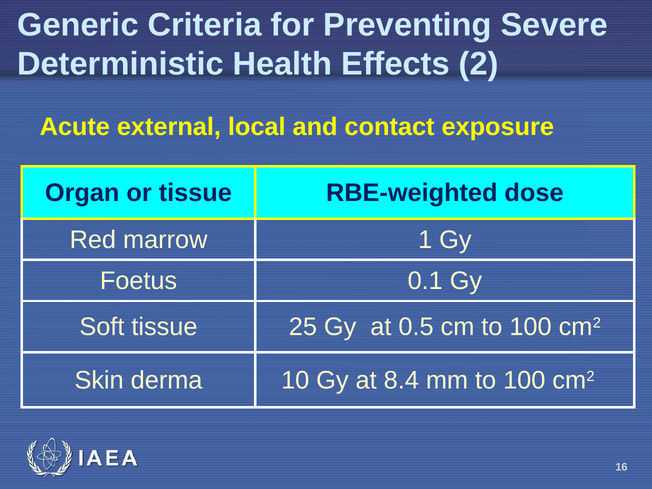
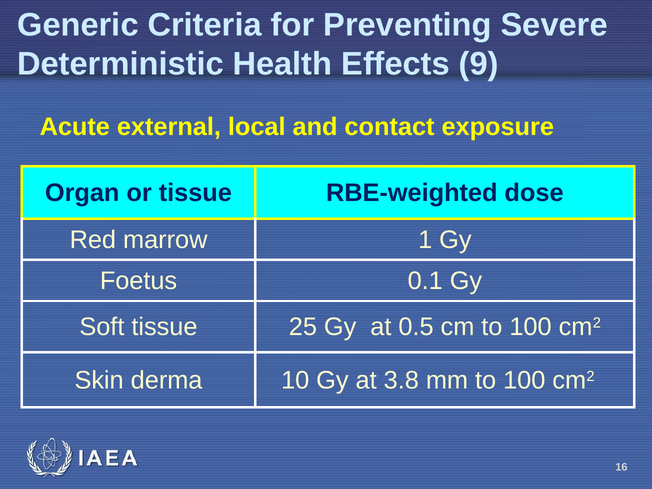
2: 2 -> 9
8.4: 8.4 -> 3.8
